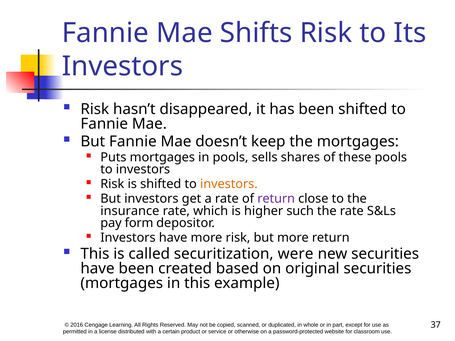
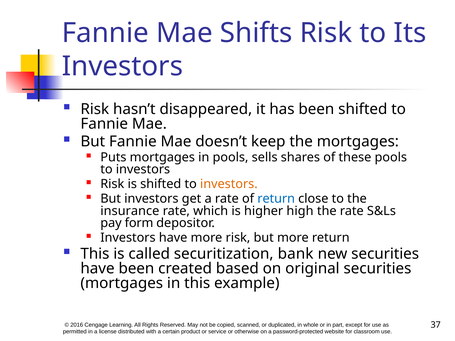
return at (276, 199) colour: purple -> blue
such: such -> high
were: were -> bank
